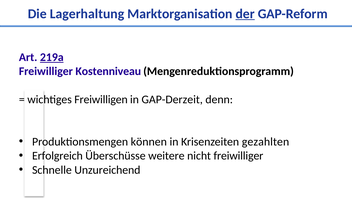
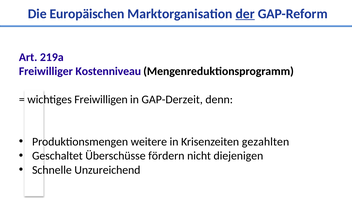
Lagerhaltung: Lagerhaltung -> Europäischen
219a underline: present -> none
können: können -> weitere
Erfolgreich: Erfolgreich -> Geschaltet
weitere: weitere -> fördern
nicht freiwilliger: freiwilliger -> diejenigen
